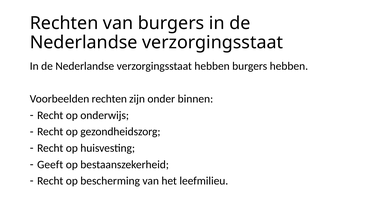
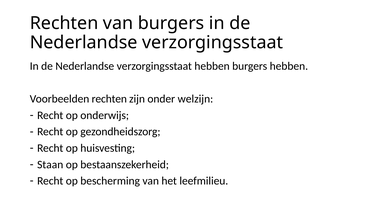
binnen: binnen -> welzijn
Geeft: Geeft -> Staan
